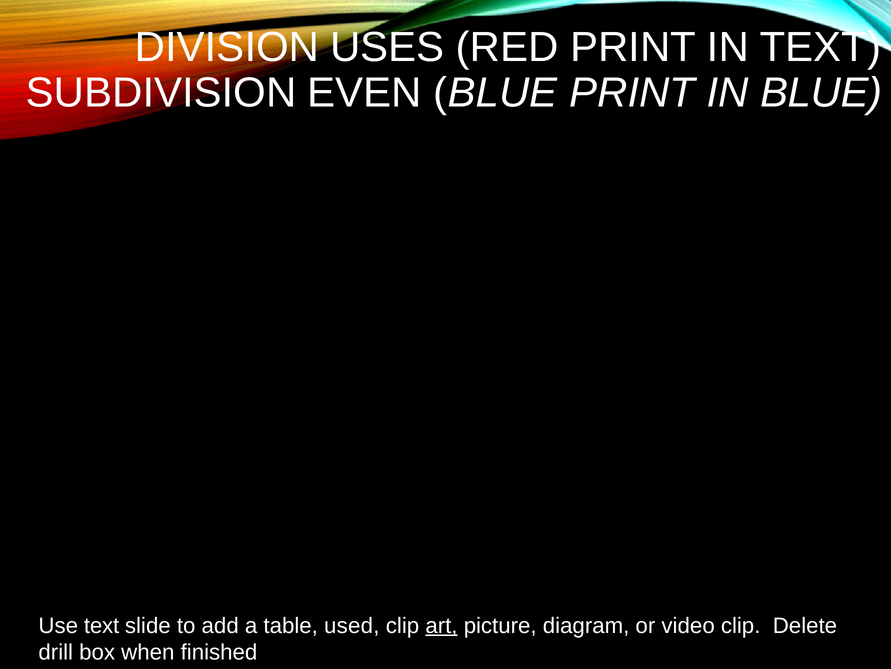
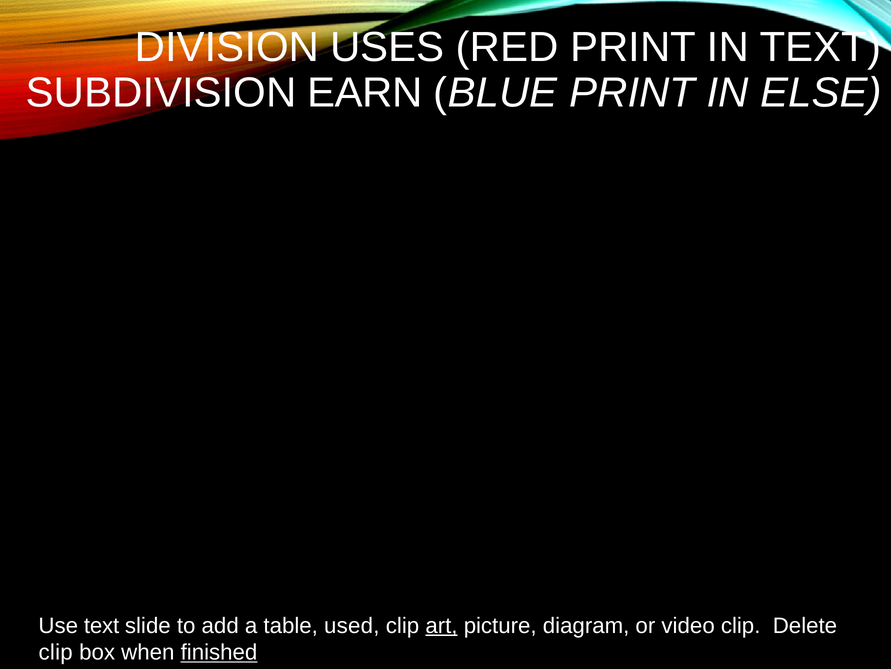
EVEN: EVEN -> EARN
IN BLUE: BLUE -> ELSE
drill at (56, 652): drill -> clip
finished underline: none -> present
